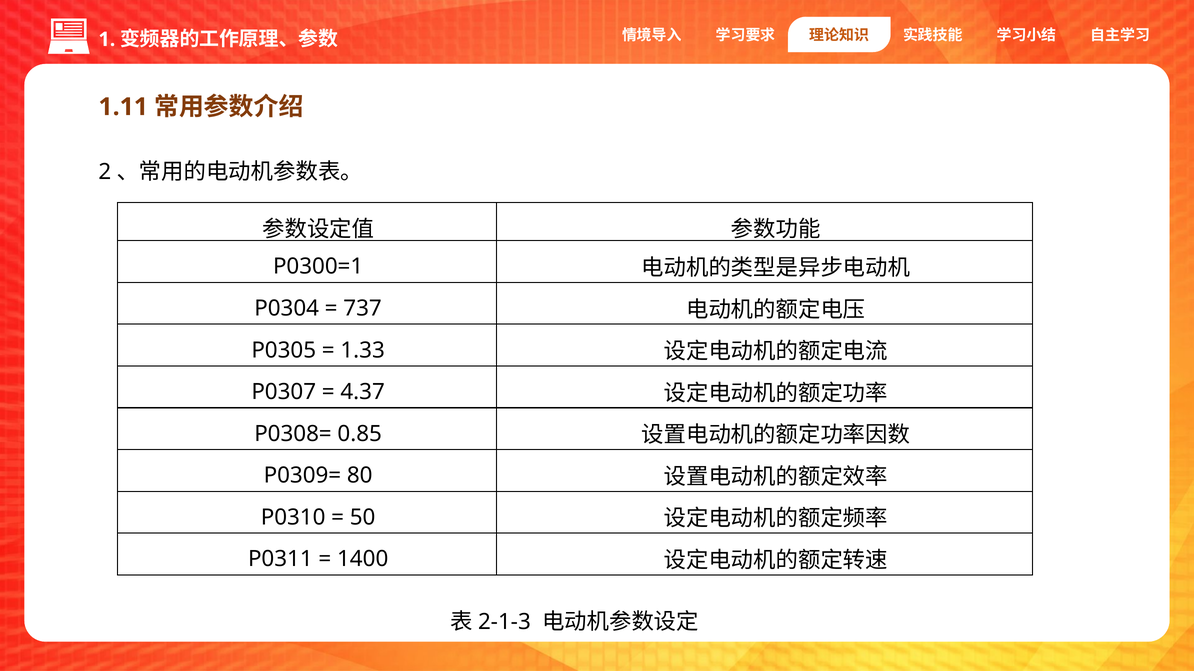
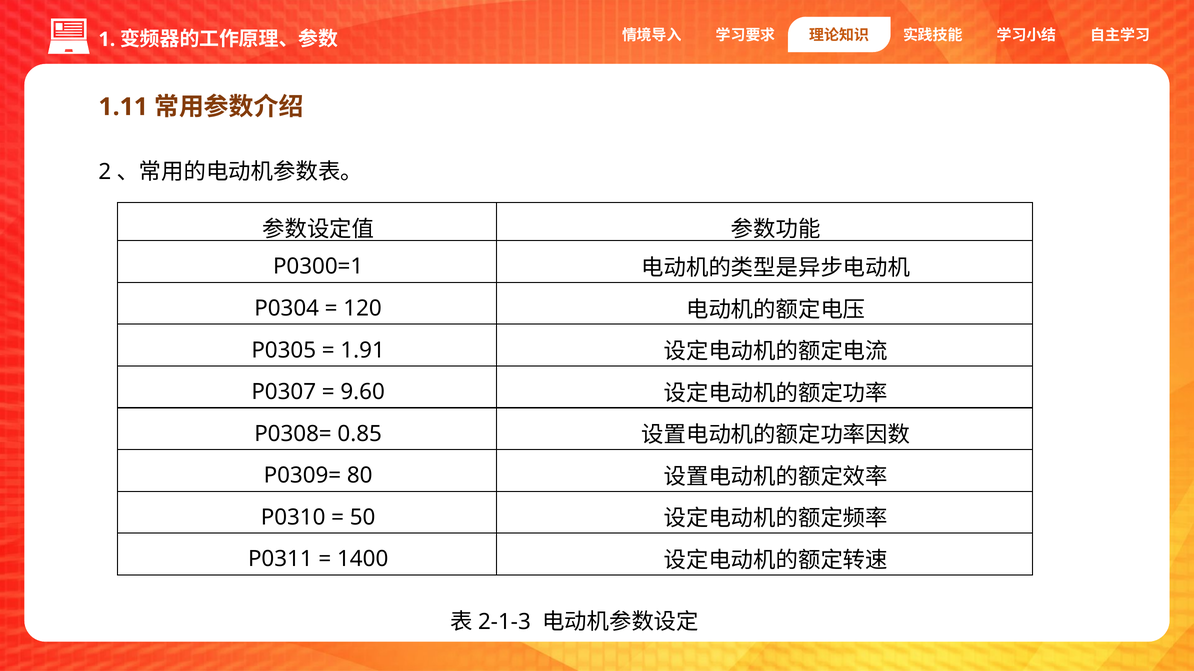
737: 737 -> 120
1.33: 1.33 -> 1.91
4.37: 4.37 -> 9.60
